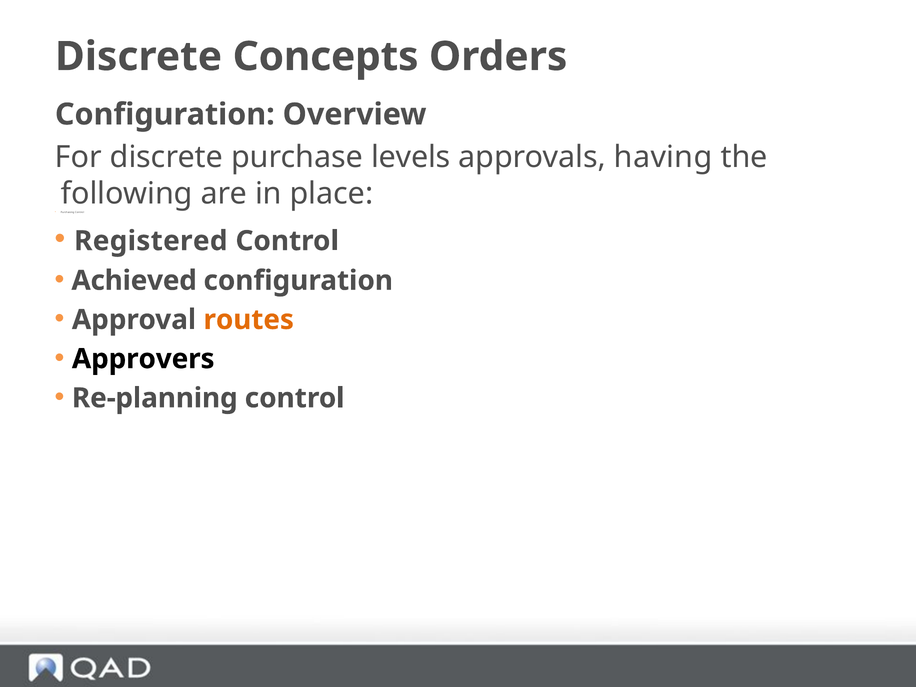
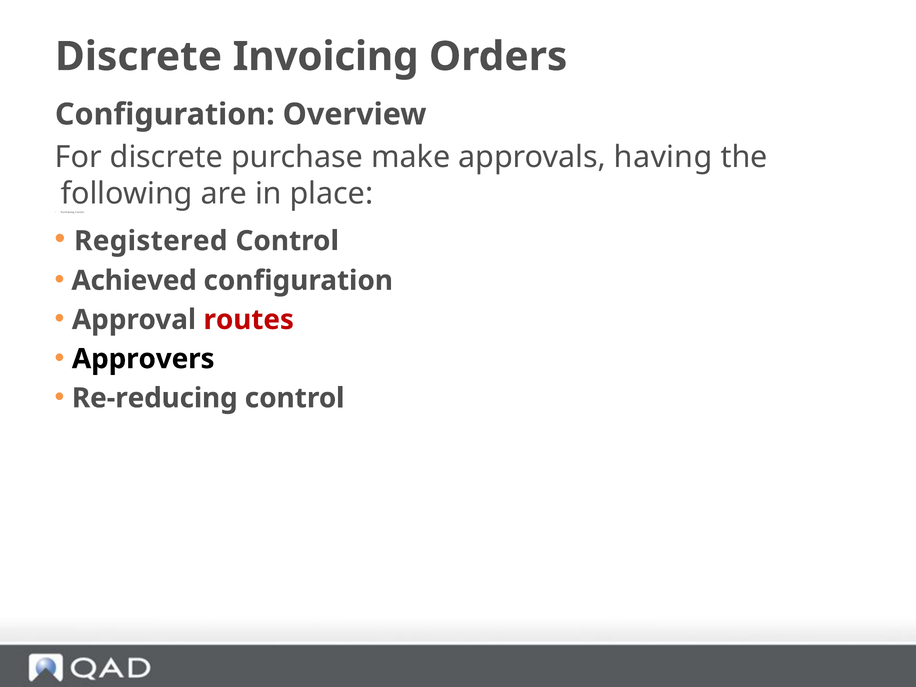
Concepts: Concepts -> Invoicing
levels: levels -> make
routes colour: orange -> red
Re-planning: Re-planning -> Re-reducing
